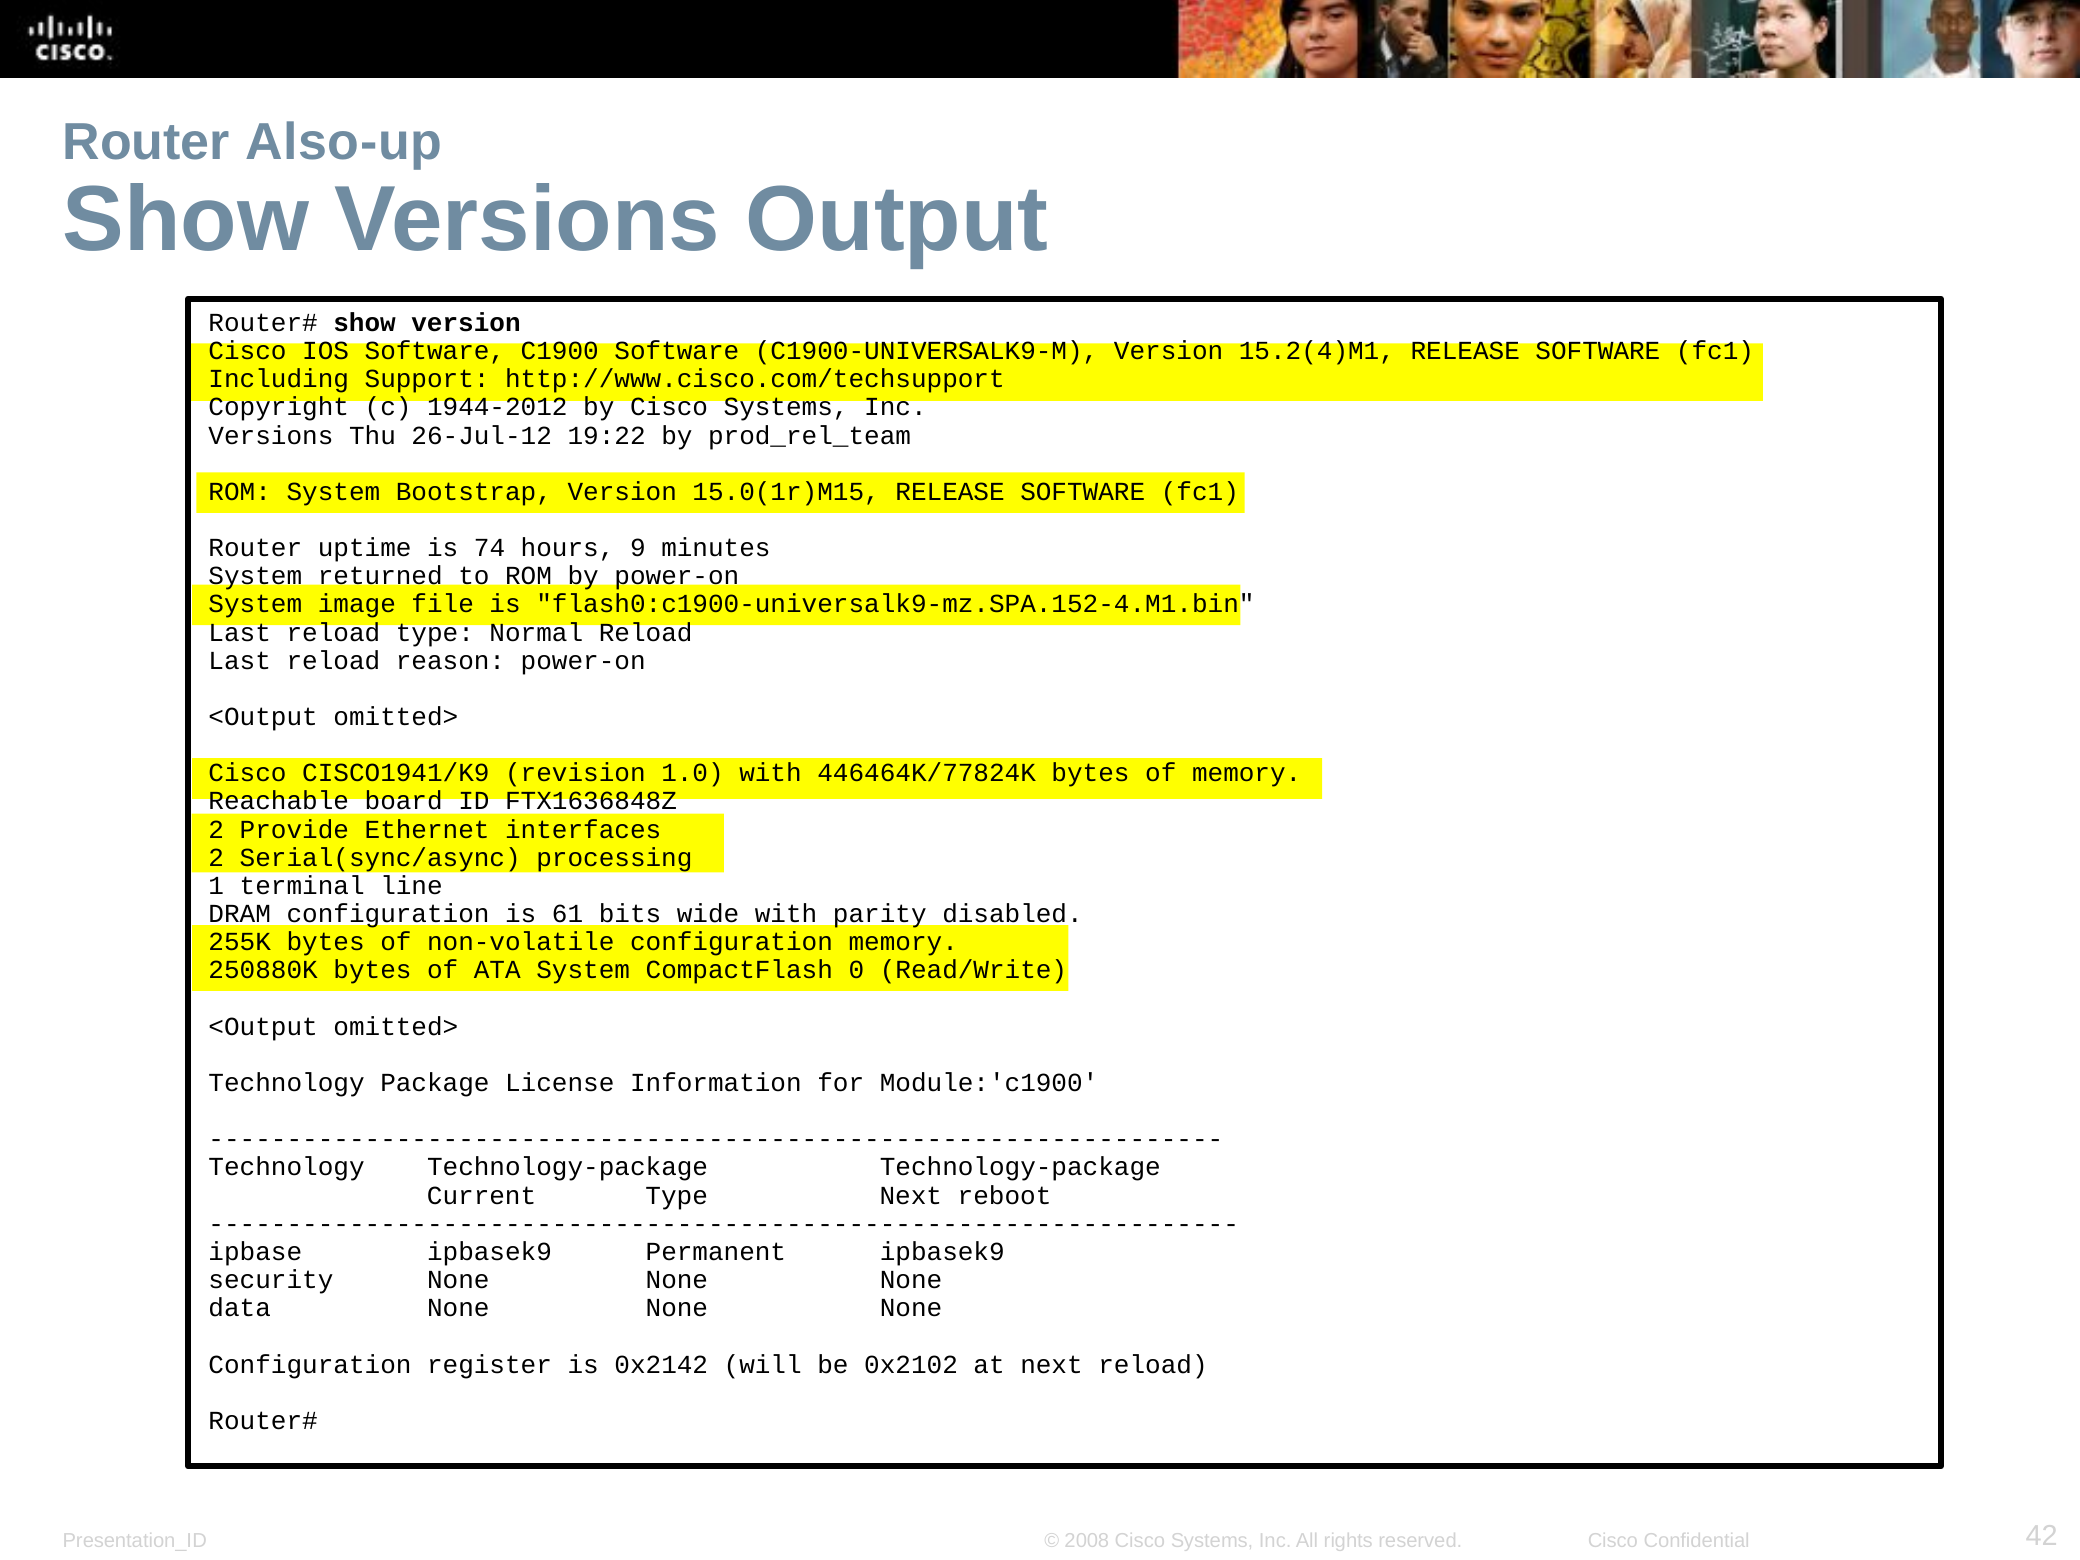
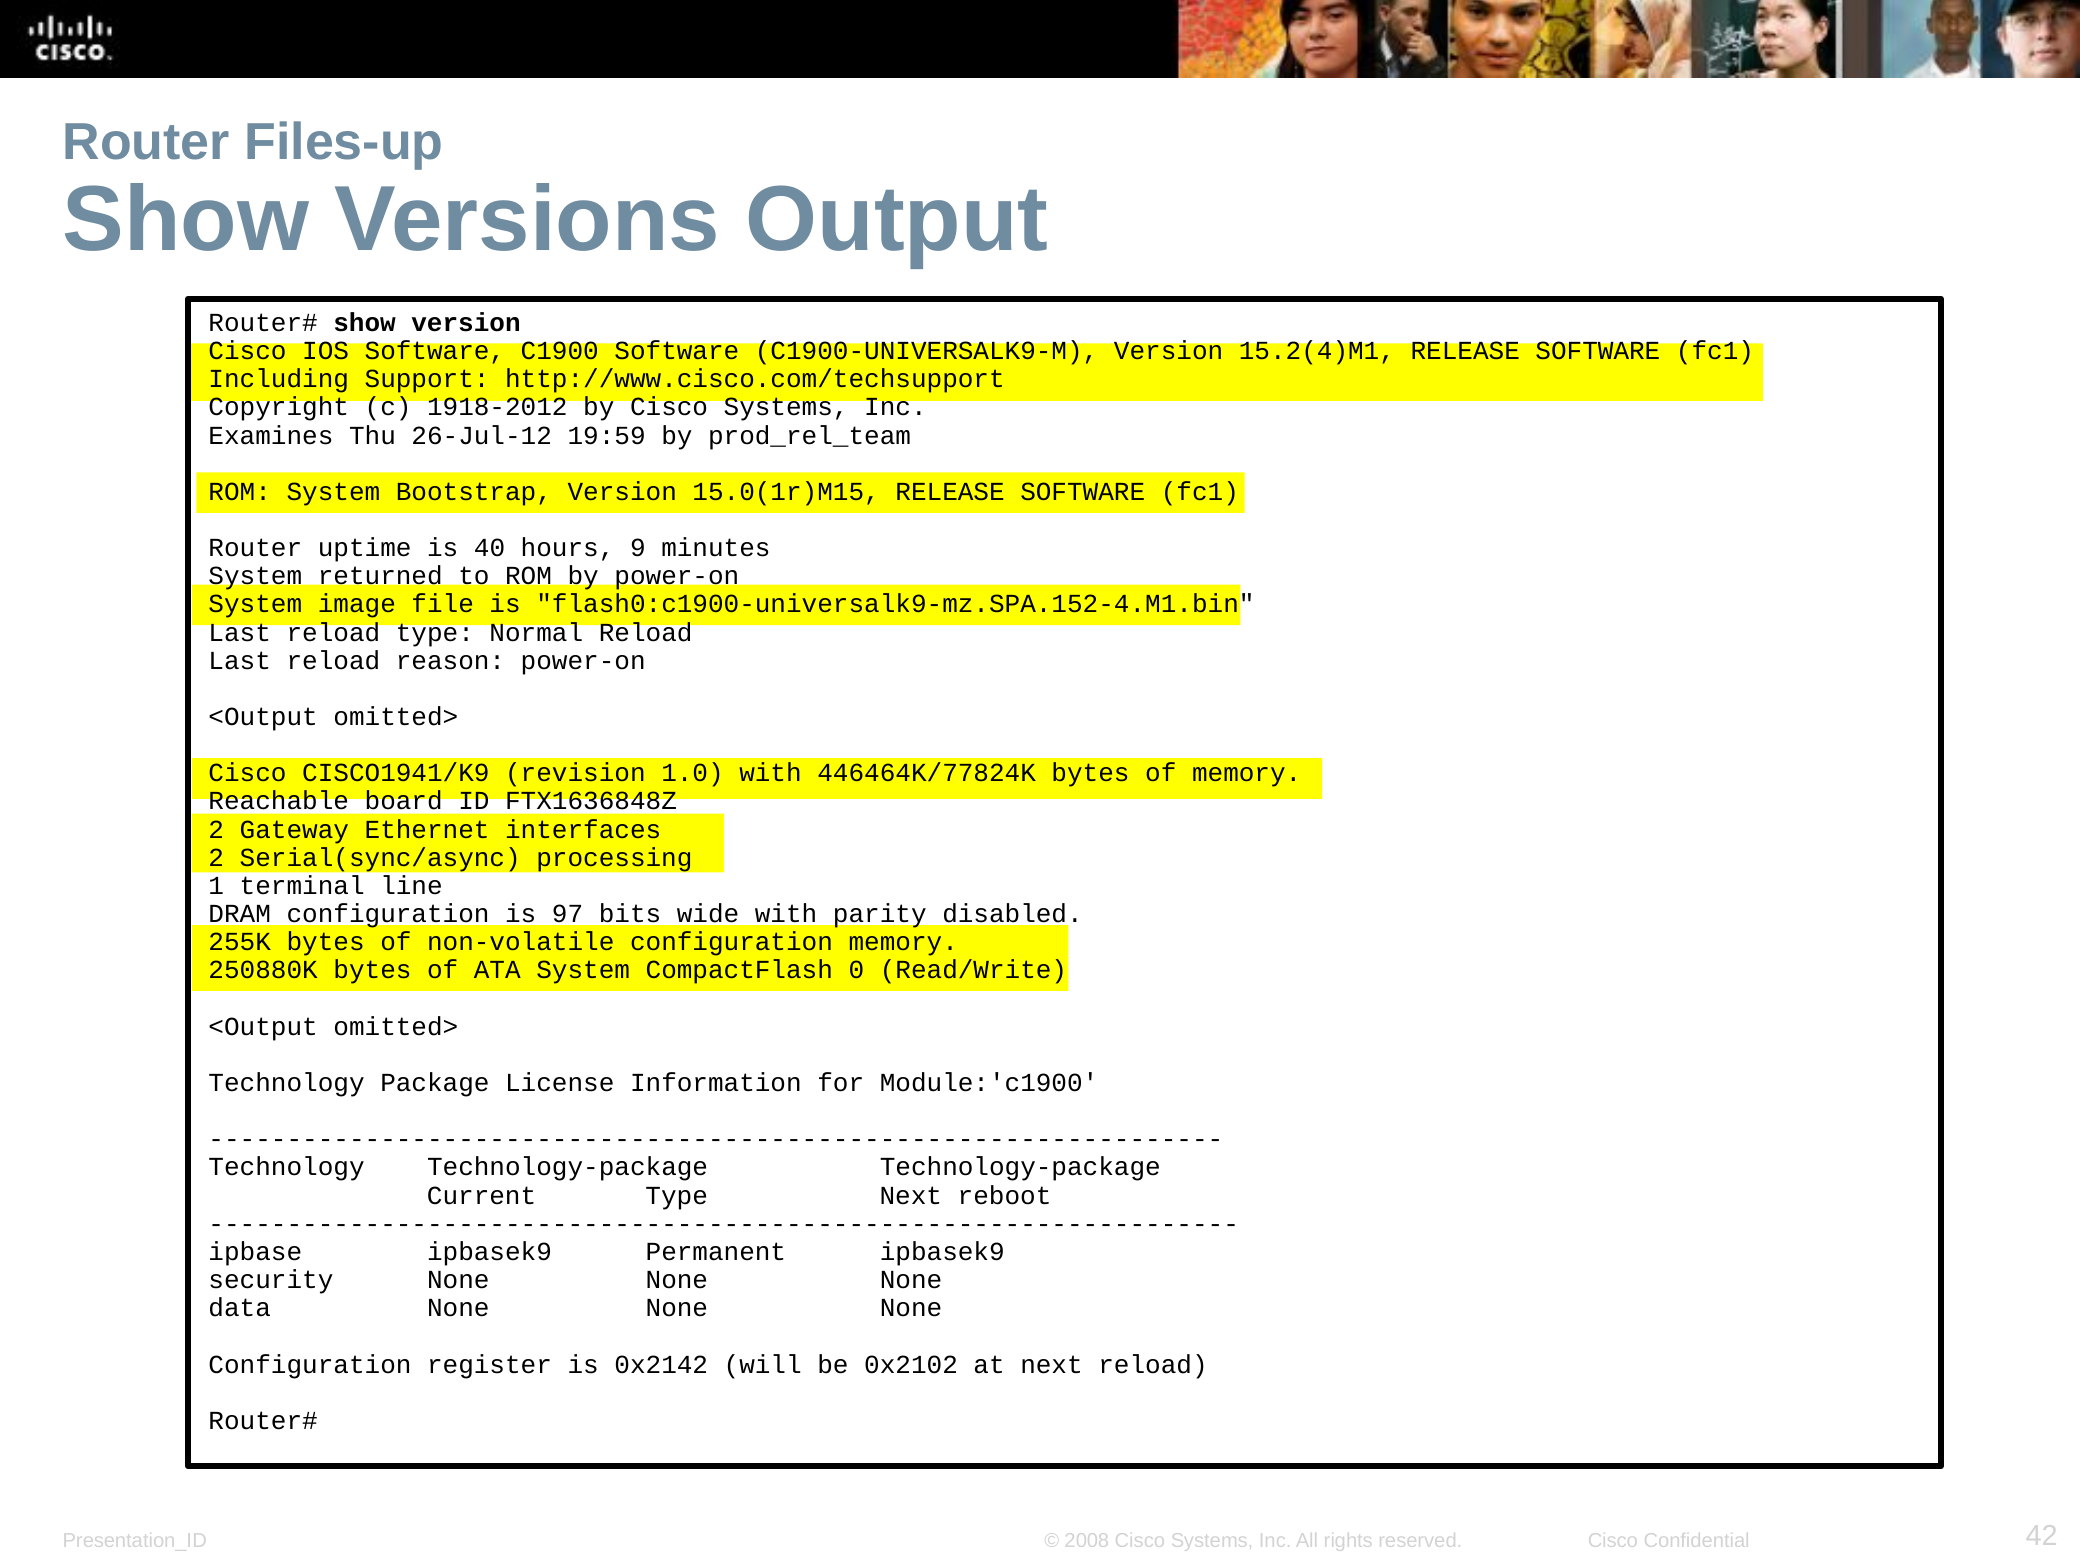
Also-up: Also-up -> Files-up
1944-2012: 1944-2012 -> 1918-2012
Versions at (271, 435): Versions -> Examines
19:22: 19:22 -> 19:59
74: 74 -> 40
Provide: Provide -> Gateway
61: 61 -> 97
